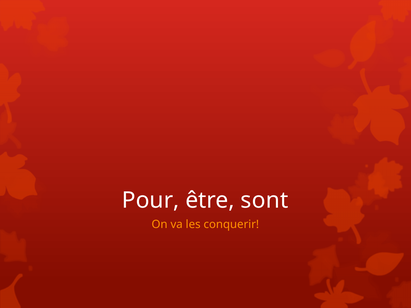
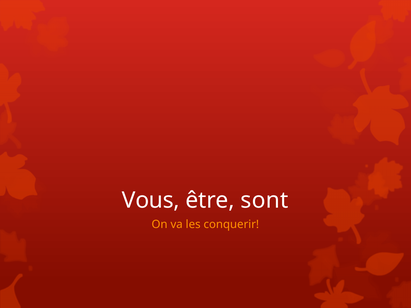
Pour: Pour -> Vous
